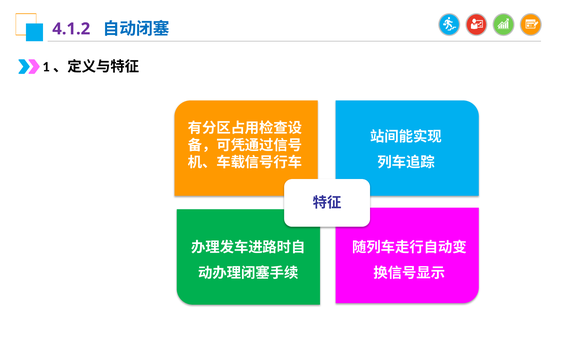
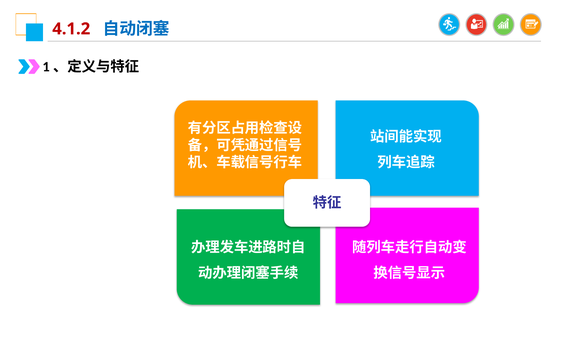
4.1.2 colour: purple -> red
